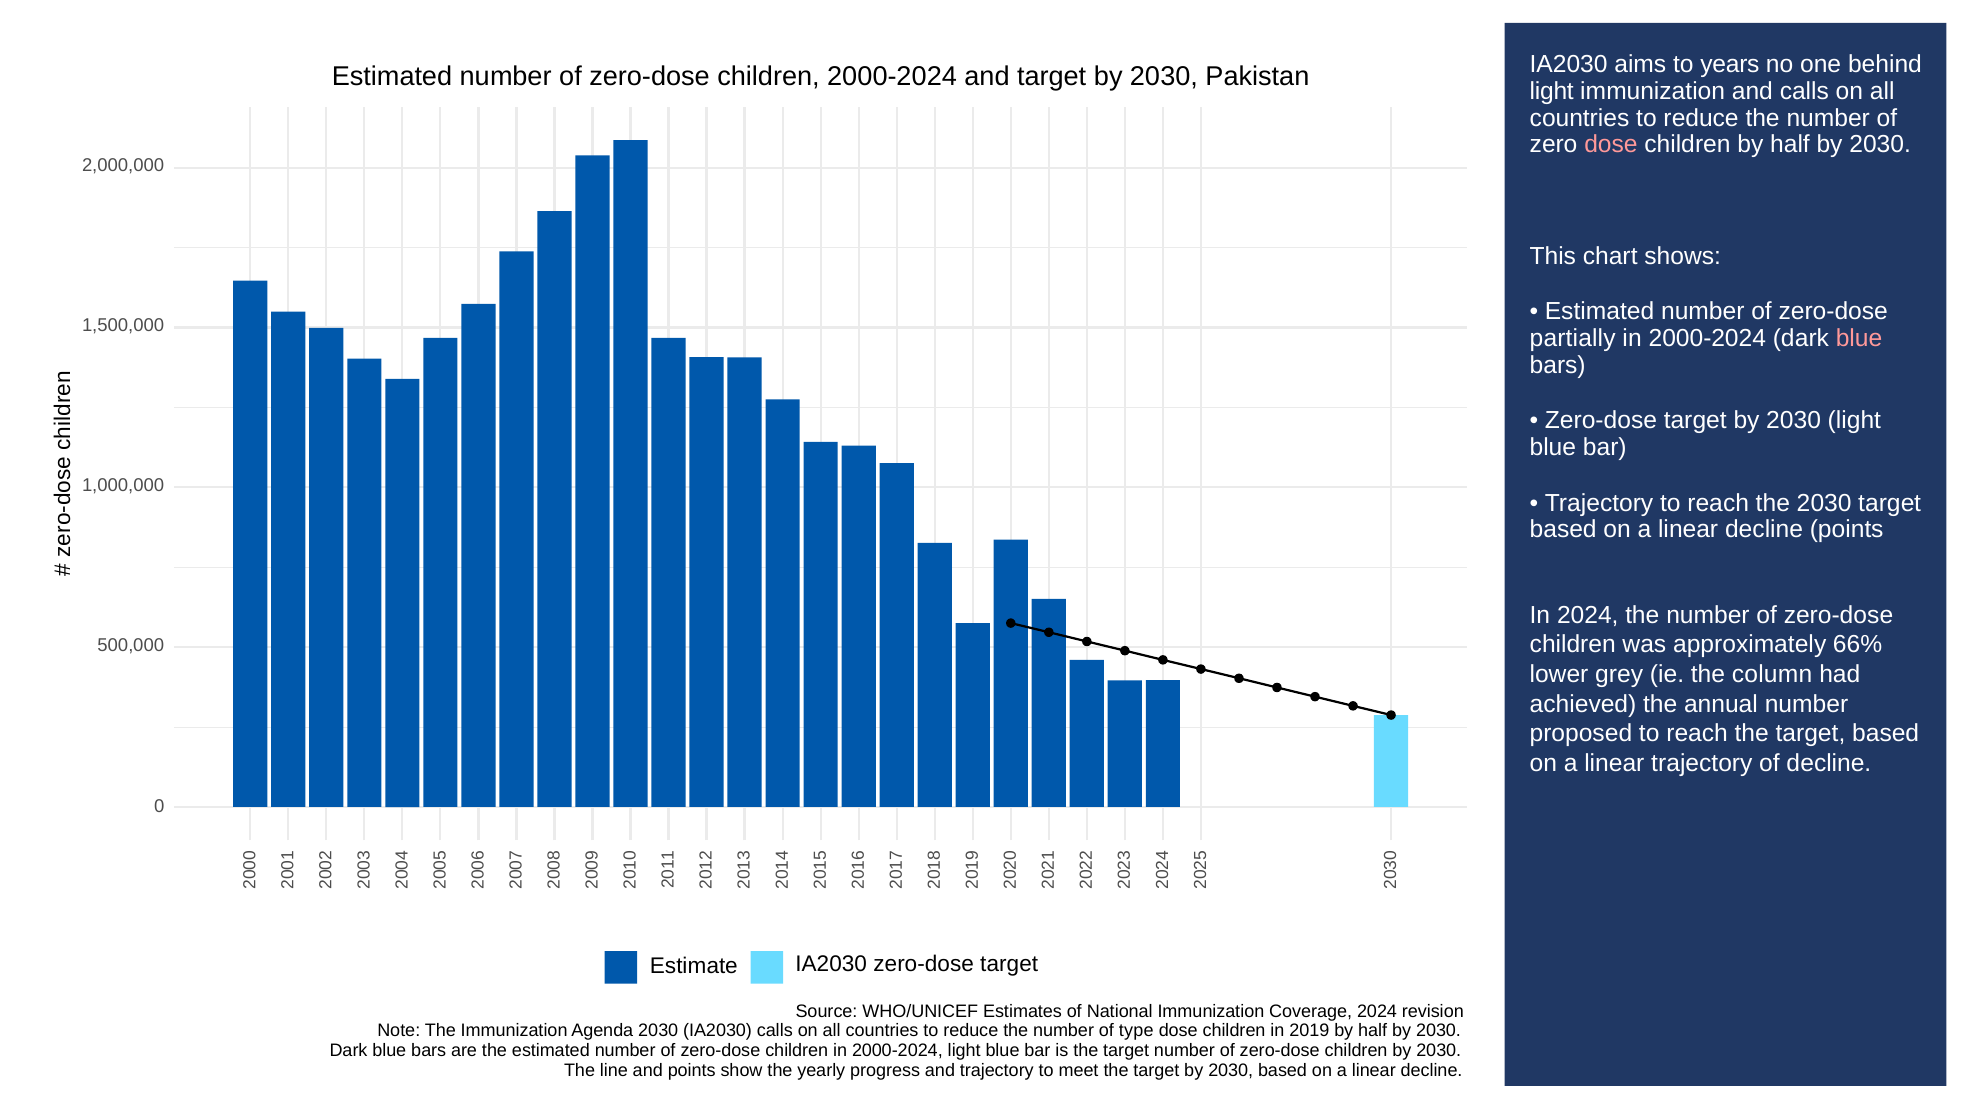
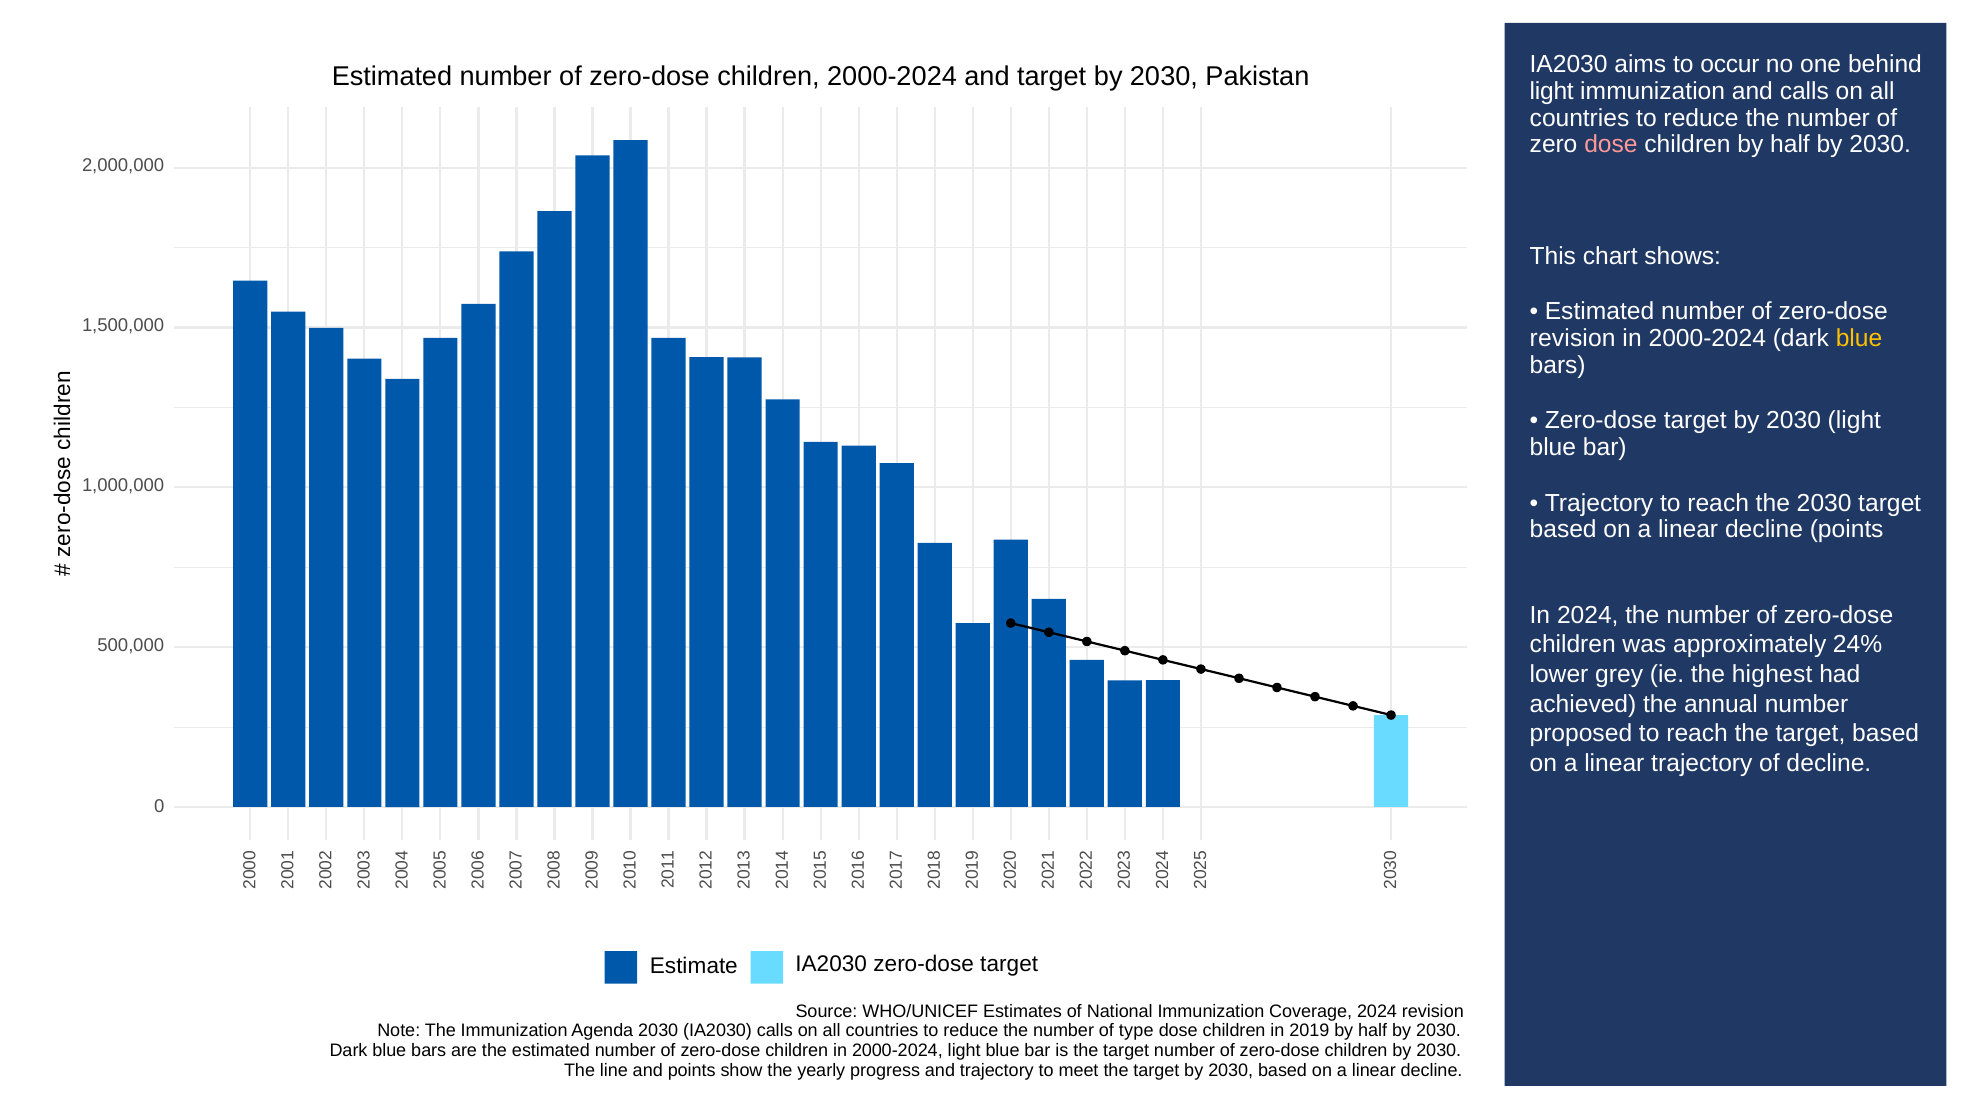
years: years -> occur
partially at (1573, 338): partially -> revision
blue at (1859, 338) colour: pink -> yellow
66%: 66% -> 24%
column: column -> highest
